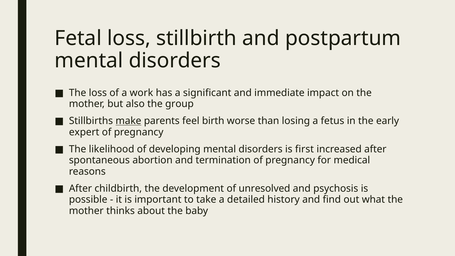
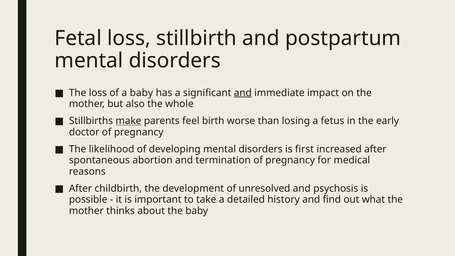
a work: work -> baby
and at (243, 93) underline: none -> present
group: group -> whole
expert: expert -> doctor
